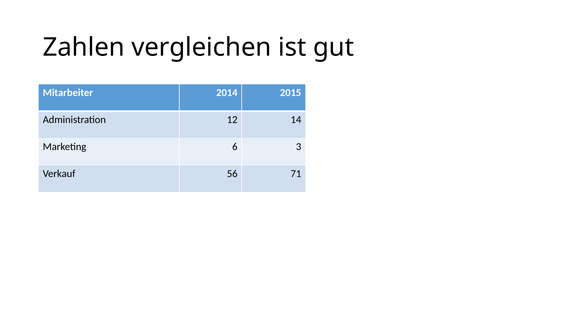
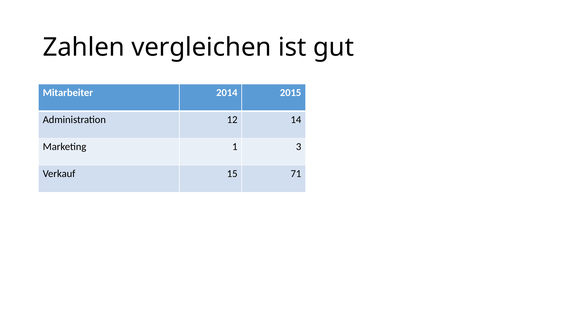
6: 6 -> 1
56: 56 -> 15
